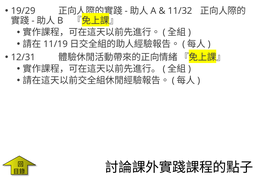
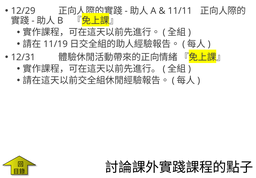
19/29: 19/29 -> 12/29
11/32: 11/32 -> 11/11
